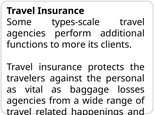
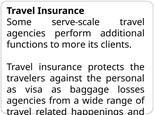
types-scale: types-scale -> serve-scale
vital: vital -> visa
